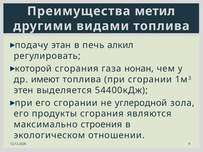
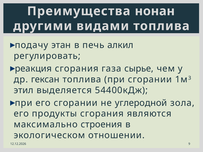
метил: метил -> нонан
которой: которой -> реакция
нонан: нонан -> сырье
имеют: имеют -> гексан
этен: этен -> этил
